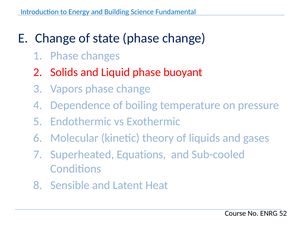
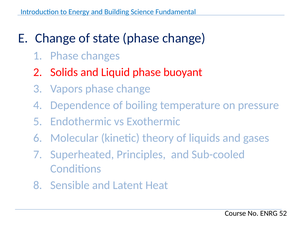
Equations: Equations -> Principles
